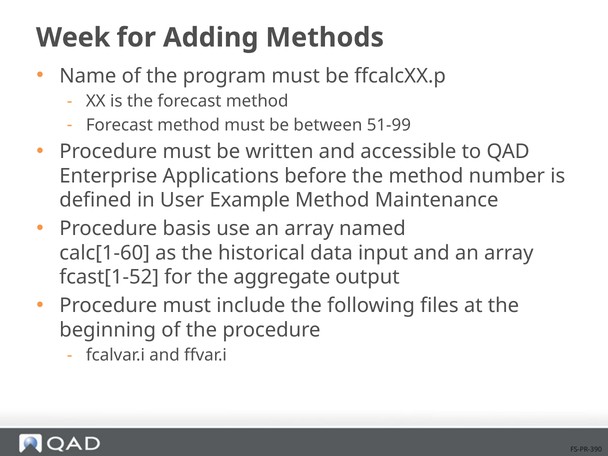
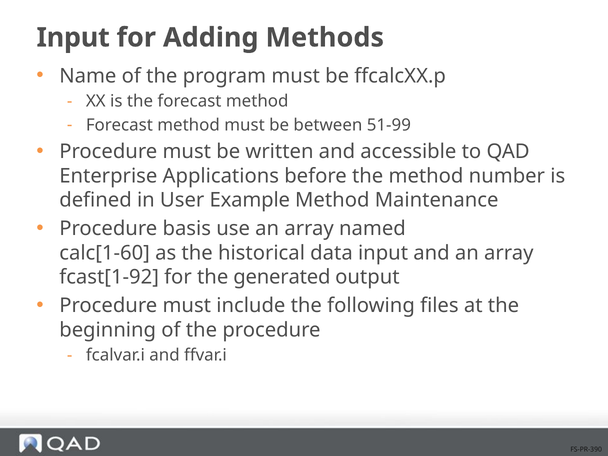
Week at (73, 38): Week -> Input
fcast[1-52: fcast[1-52 -> fcast[1-92
aggregate: aggregate -> generated
